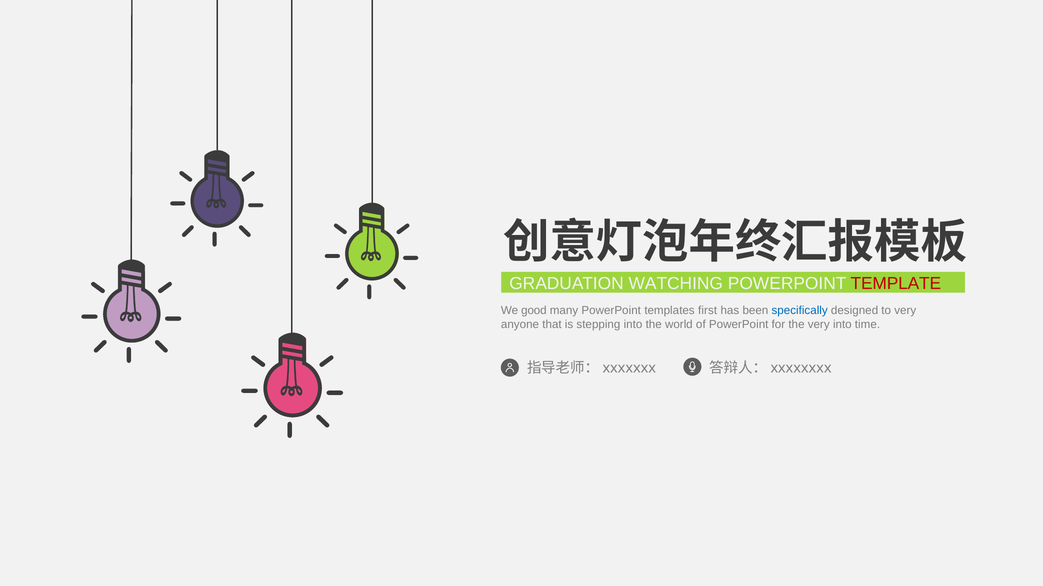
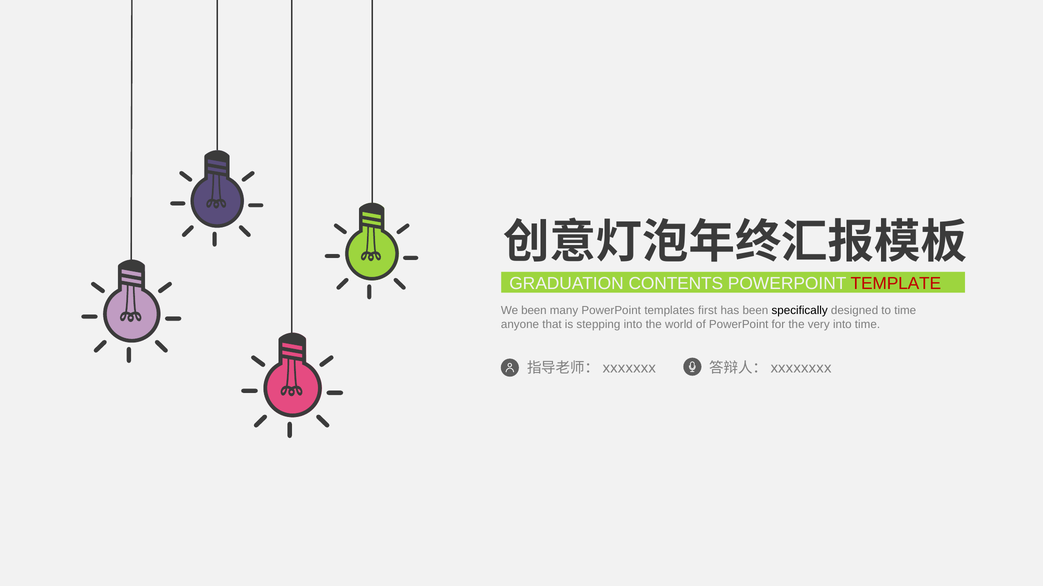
WATCHING: WATCHING -> CONTENTS
We good: good -> been
specifically colour: blue -> black
to very: very -> time
